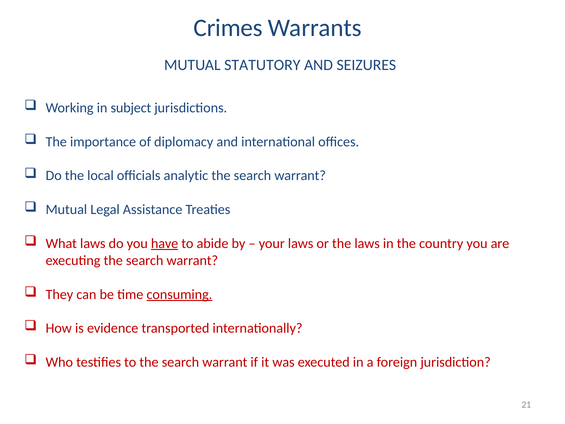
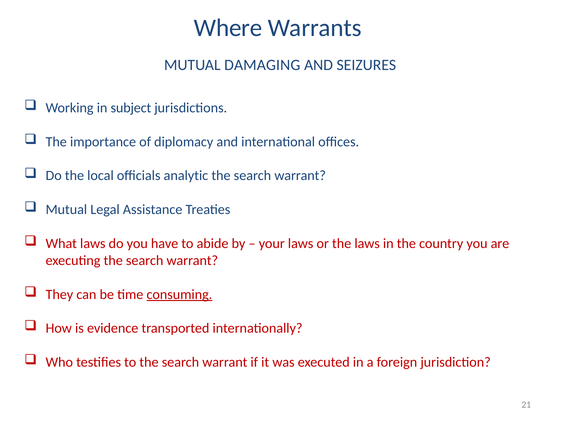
Crimes: Crimes -> Where
STATUTORY: STATUTORY -> DAMAGING
have underline: present -> none
